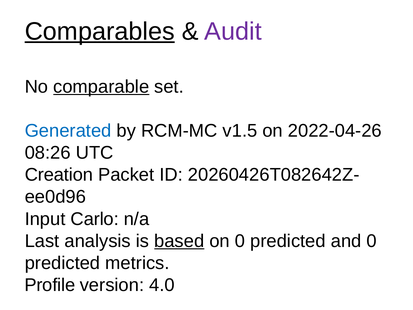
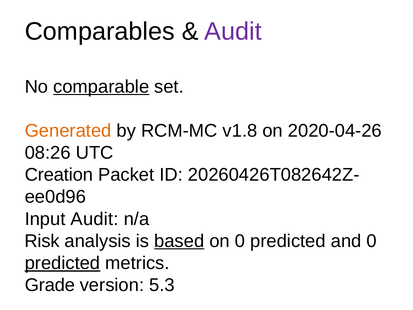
Comparables underline: present -> none
Generated colour: blue -> orange
v1.5: v1.5 -> v1.8
2022-04-26: 2022-04-26 -> 2020-04-26
Input Carlo: Carlo -> Audit
Last: Last -> Risk
predicted at (62, 263) underline: none -> present
Profile: Profile -> Grade
4.0: 4.0 -> 5.3
